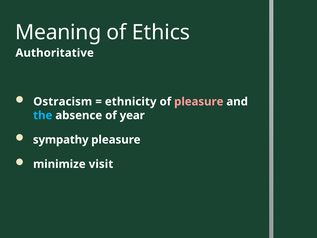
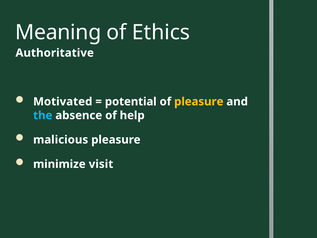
Ostracism: Ostracism -> Motivated
ethnicity: ethnicity -> potential
pleasure at (199, 102) colour: pink -> yellow
year: year -> help
sympathy: sympathy -> malicious
